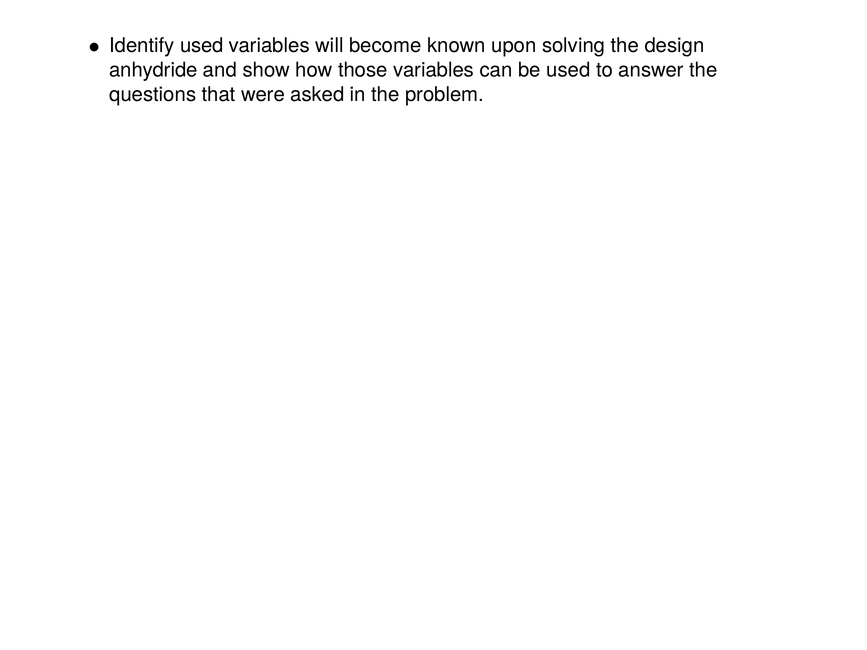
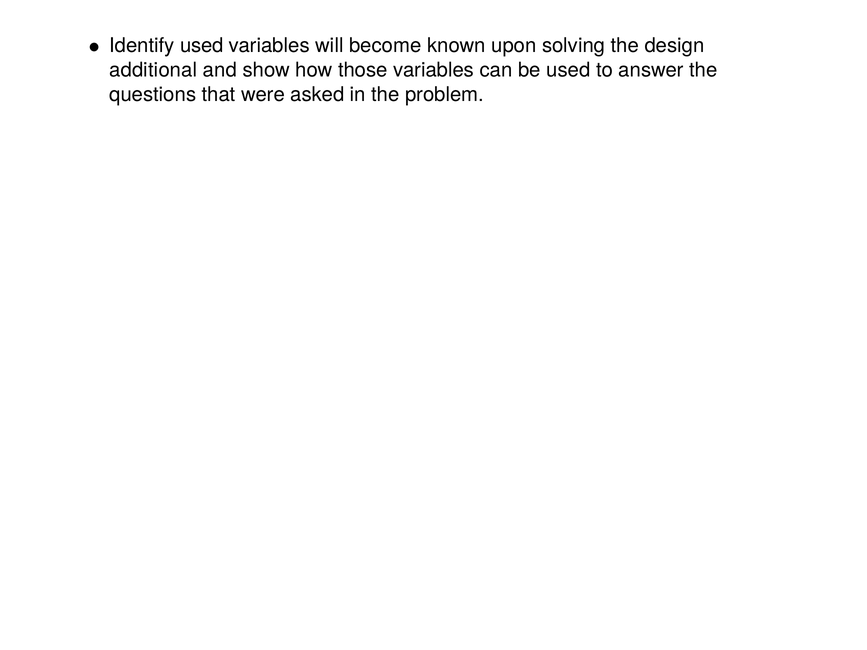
anhydride: anhydride -> additional
